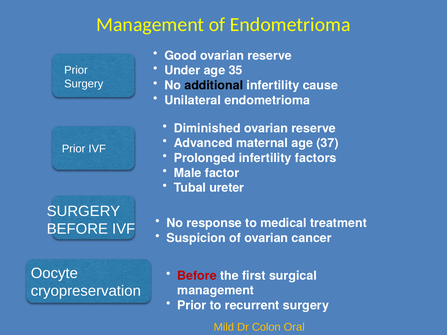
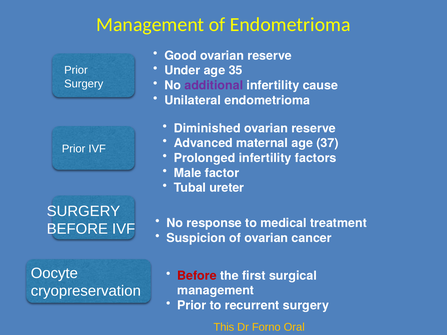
additional colour: black -> purple
Mild: Mild -> This
Colon: Colon -> Forno
